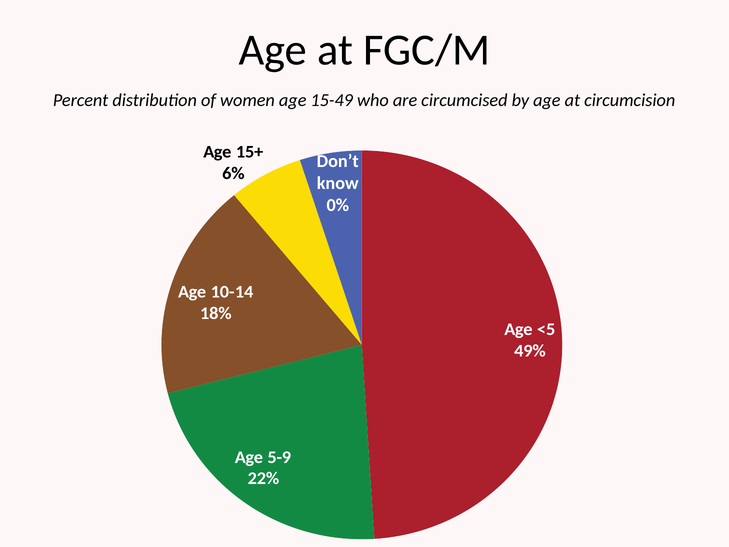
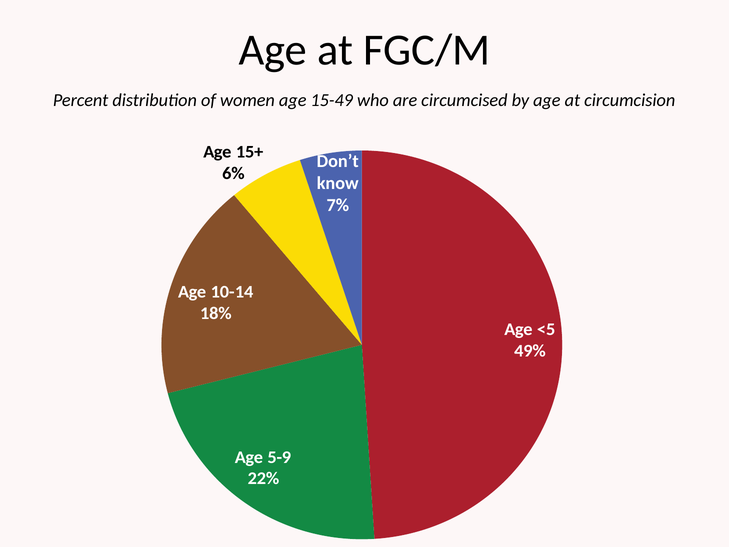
0%: 0% -> 7%
